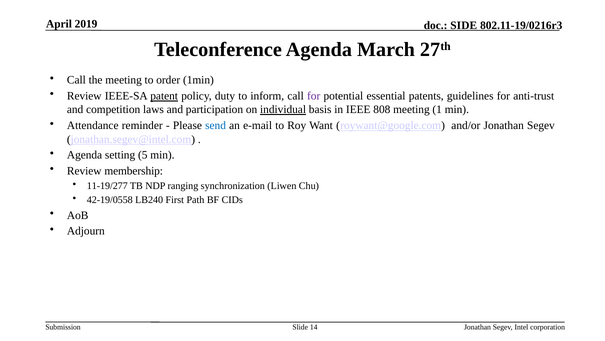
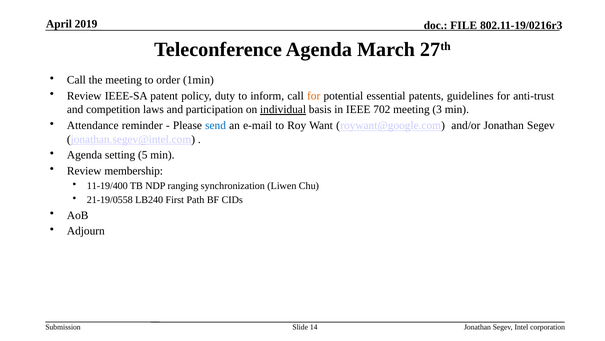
SIDE: SIDE -> FILE
patent underline: present -> none
for at (314, 96) colour: purple -> orange
808: 808 -> 702
1: 1 -> 3
11-19/277: 11-19/277 -> 11-19/400
42-19/0558: 42-19/0558 -> 21-19/0558
